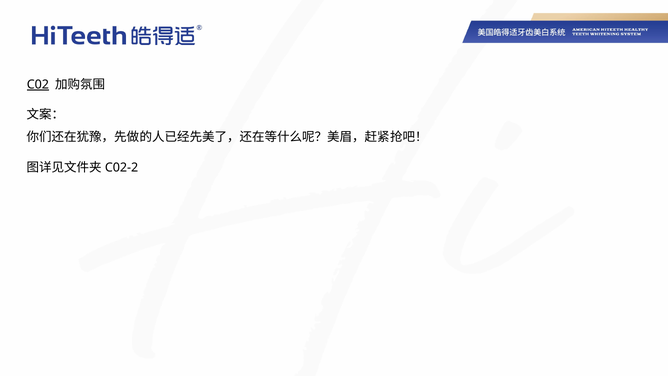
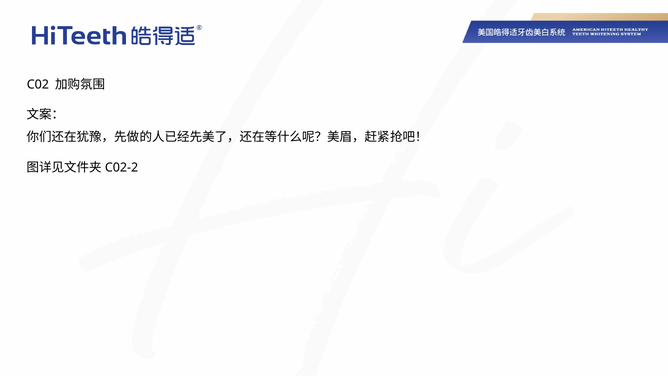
C02 underline: present -> none
